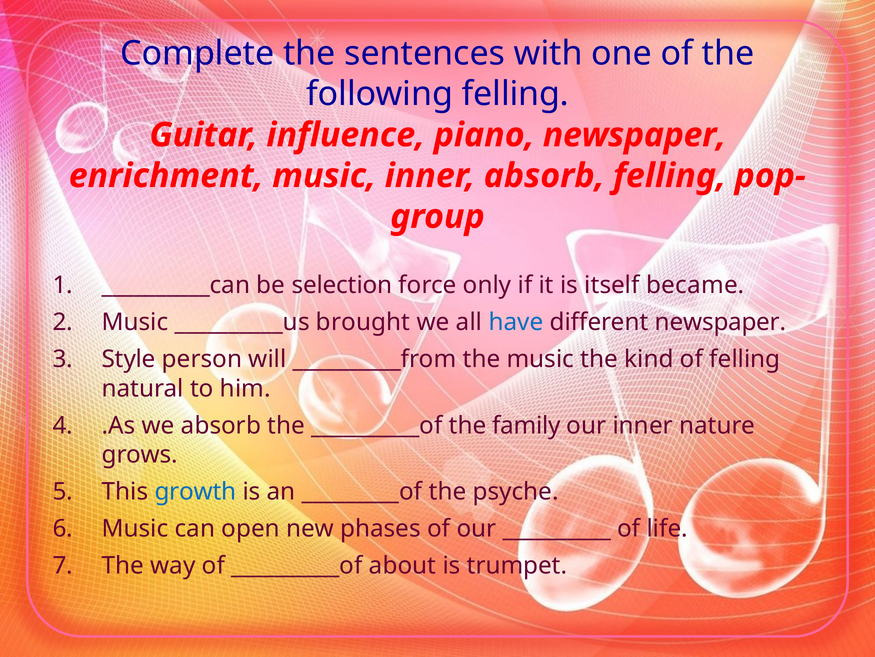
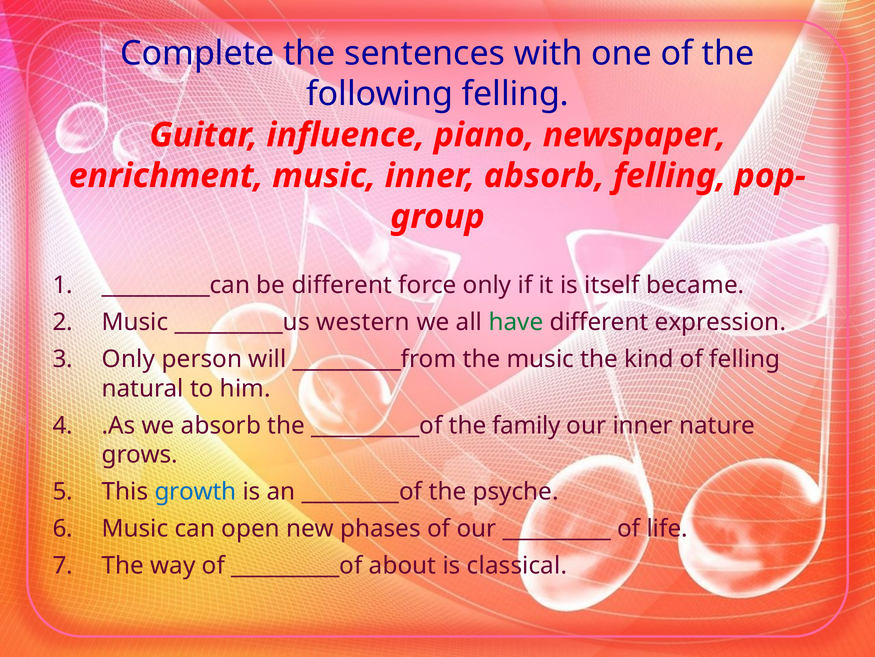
be selection: selection -> different
brought: brought -> western
have colour: blue -> green
different newspaper: newspaper -> expression
Style at (129, 359): Style -> Only
trumpet: trumpet -> classical
